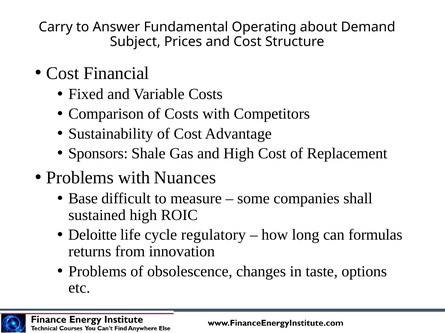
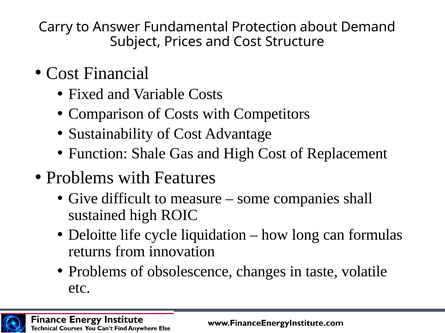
Operating: Operating -> Protection
Sponsors: Sponsors -> Function
Nuances: Nuances -> Features
Base: Base -> Give
regulatory: regulatory -> liquidation
options: options -> volatile
